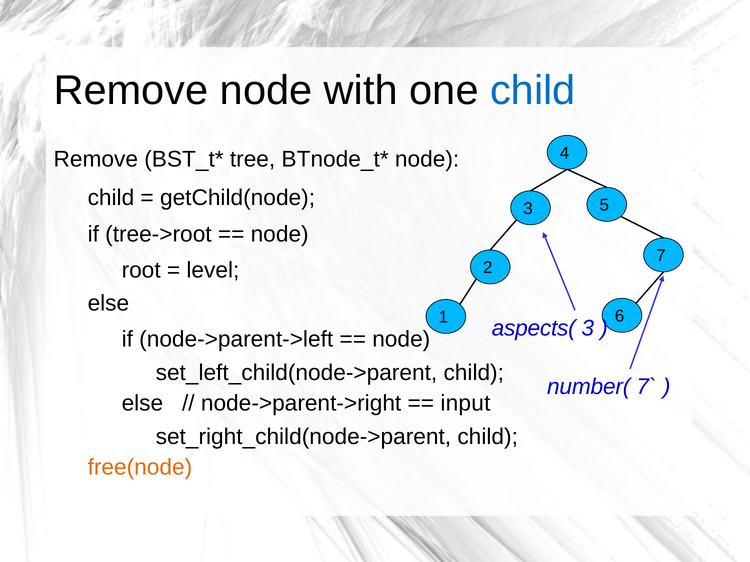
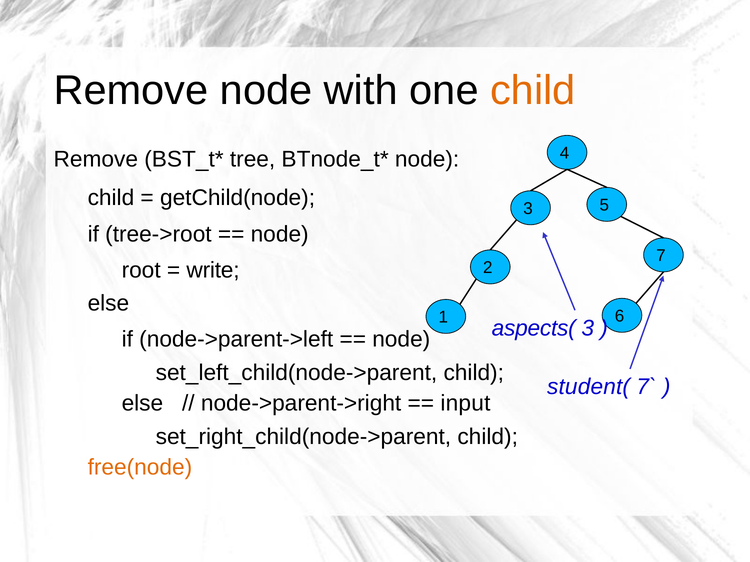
child at (533, 91) colour: blue -> orange
level: level -> write
number(: number( -> student(
